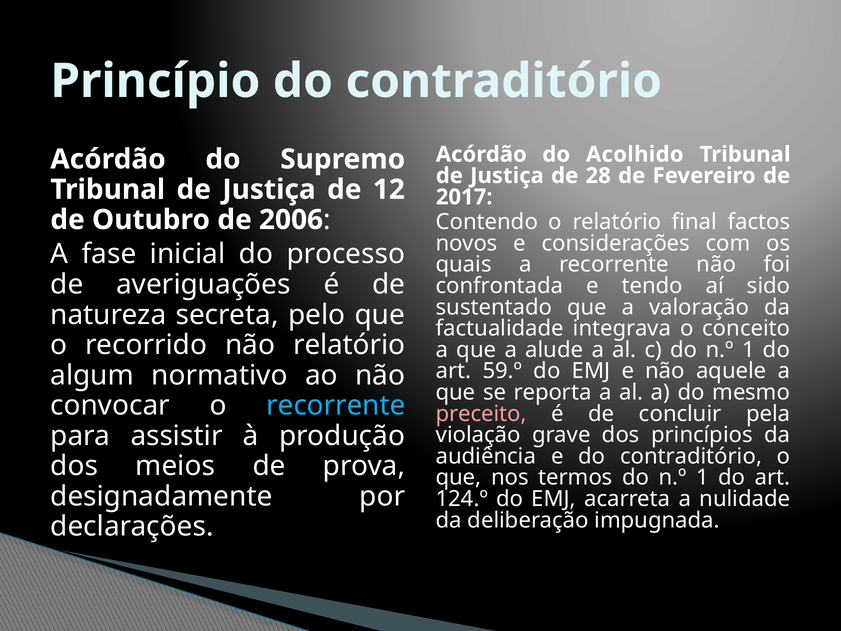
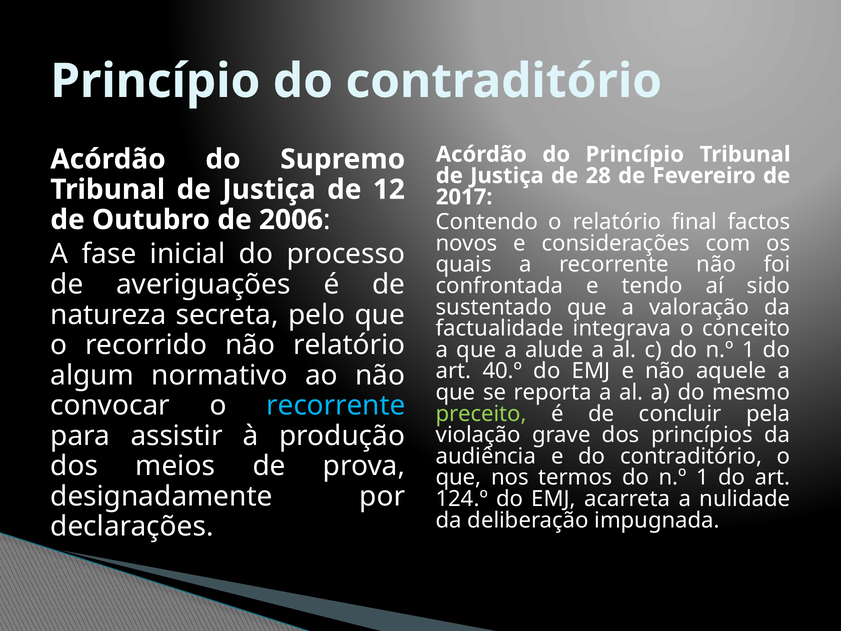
do Acolhido: Acolhido -> Princípio
59.º: 59.º -> 40.º
preceito colour: pink -> light green
